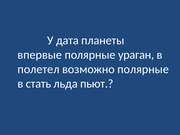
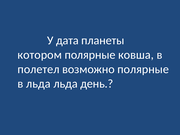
впервые: впервые -> котором
ураган: ураган -> ковша
в стать: стать -> льда
пьют: пьют -> день
